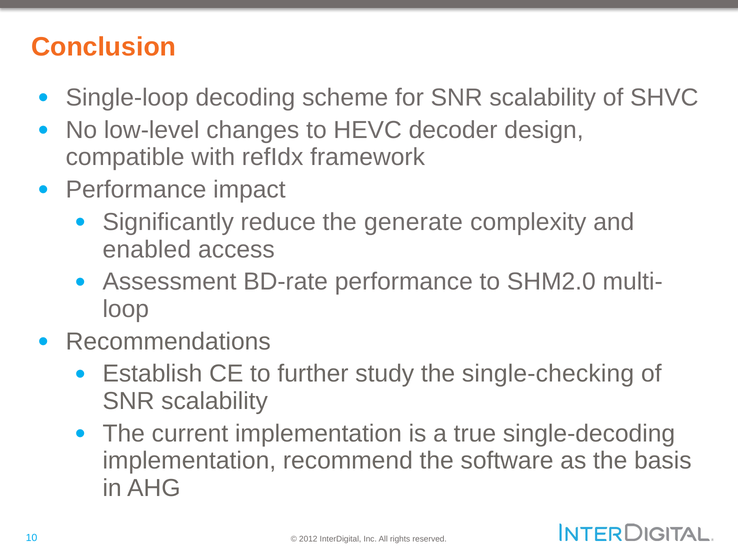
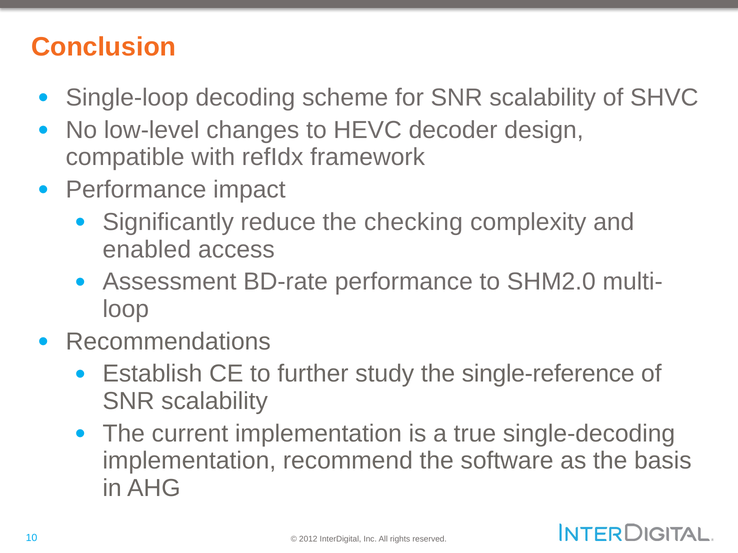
generate: generate -> checking
single-checking: single-checking -> single-reference
